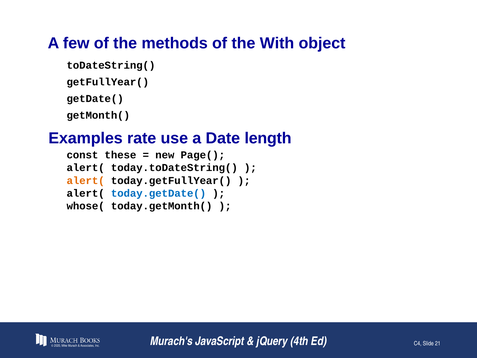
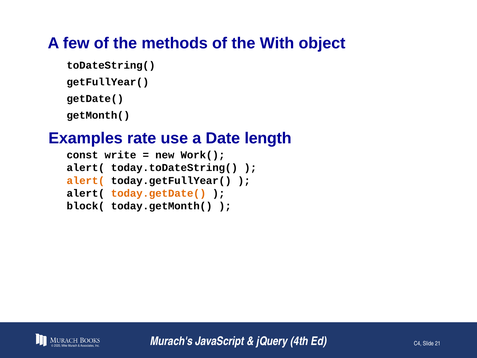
these: these -> write
Page(: Page( -> Work(
today.getDate( colour: blue -> orange
whose(: whose( -> block(
